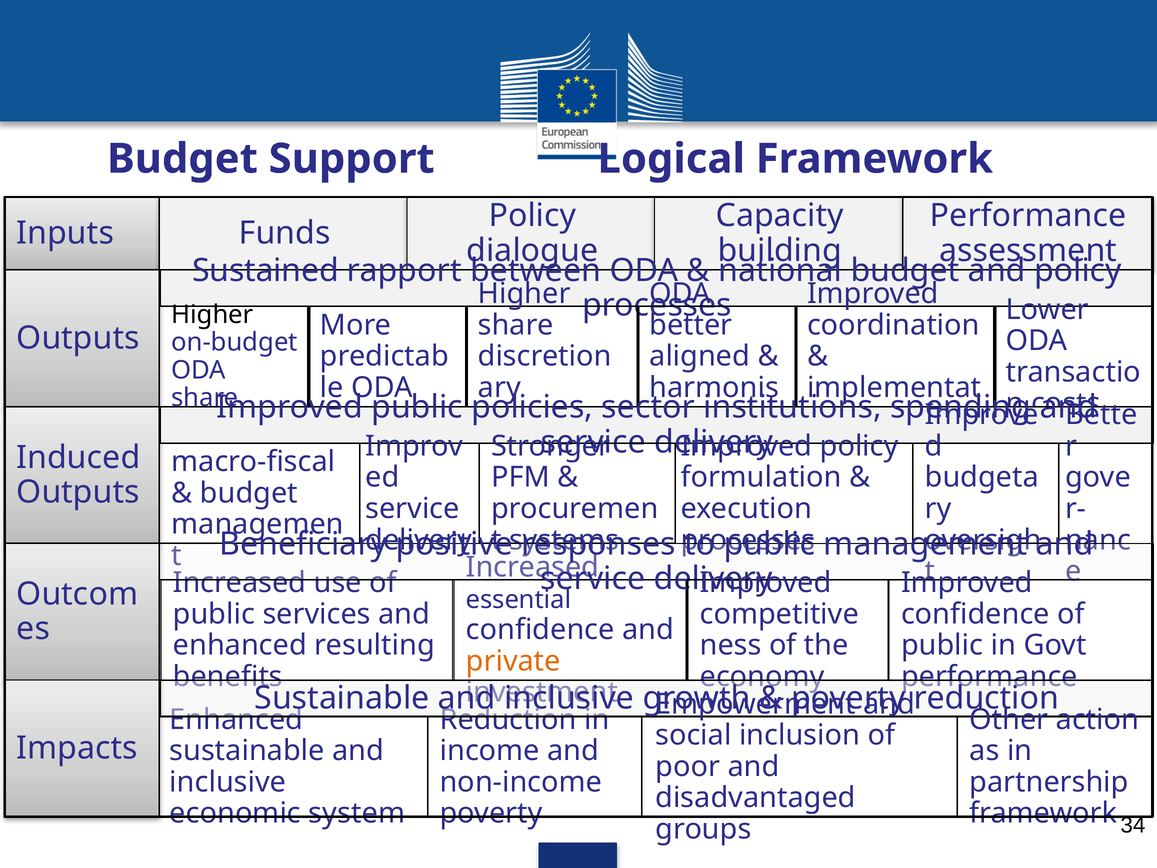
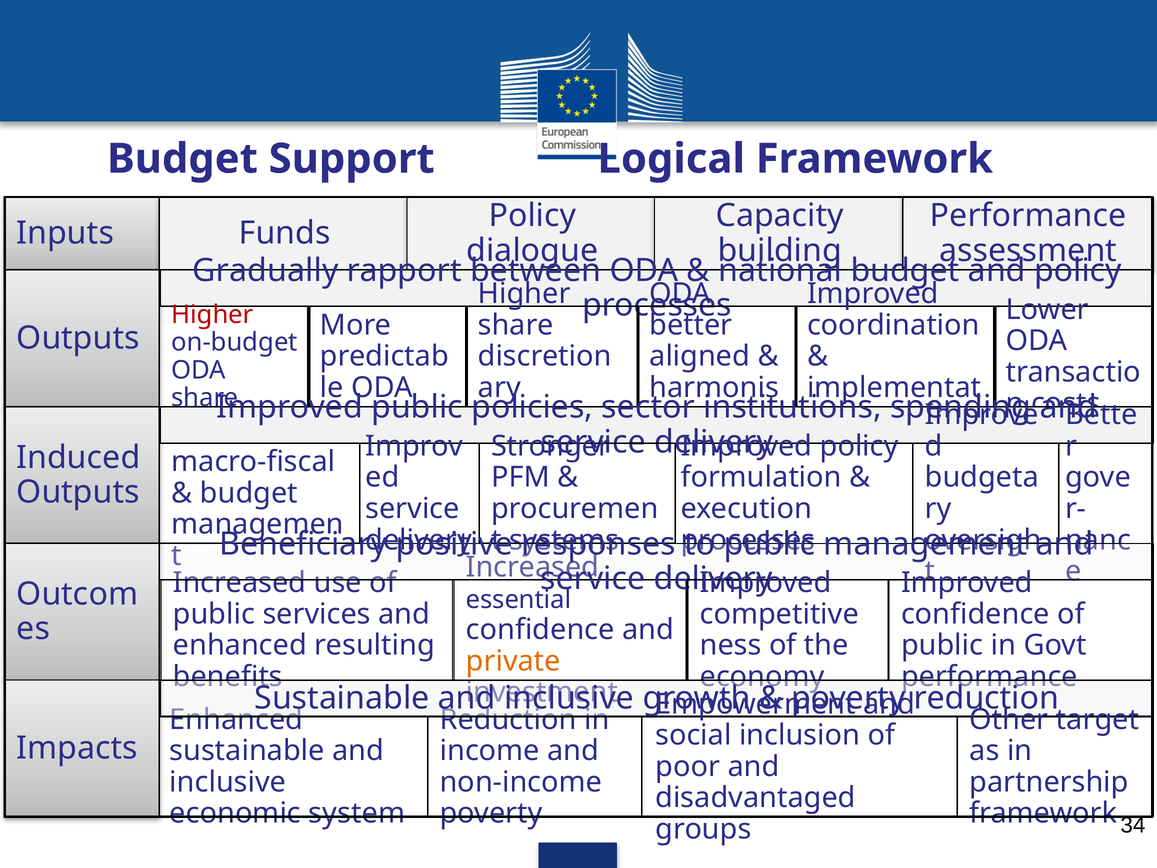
Sustained: Sustained -> Gradually
Higher at (212, 315) colour: black -> red
action: action -> target
